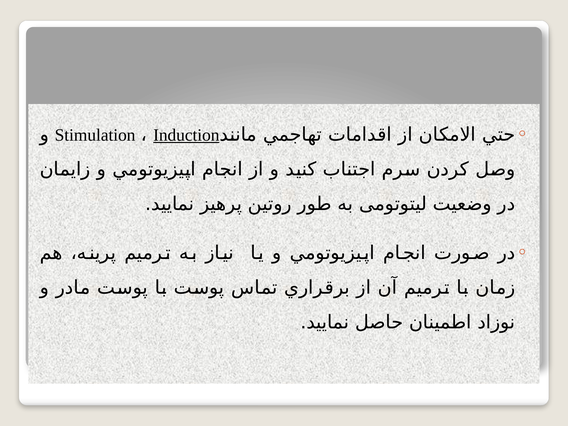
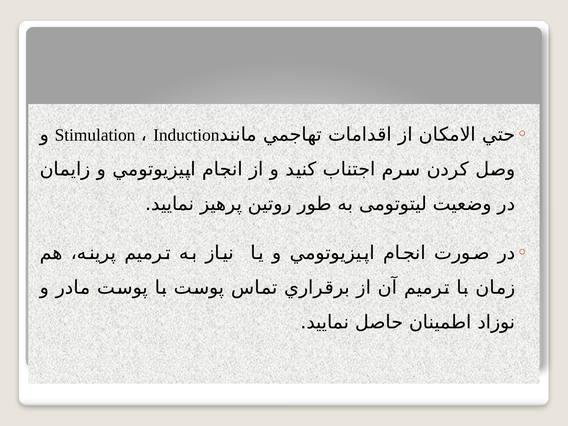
Induction underline: present -> none
